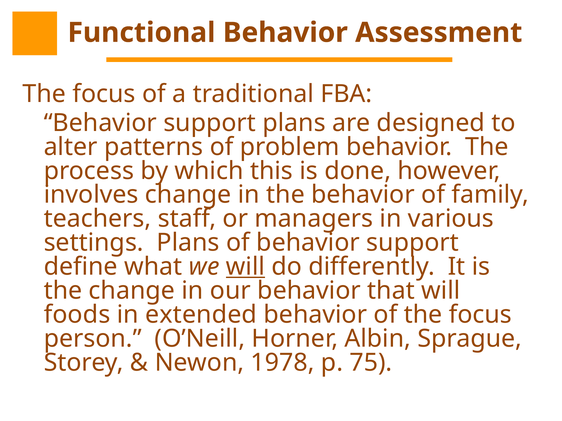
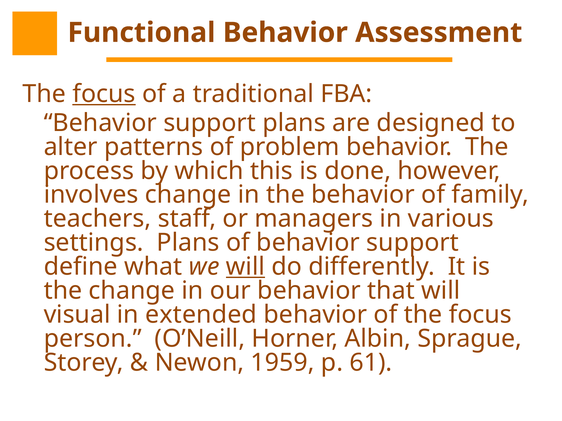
focus at (104, 94) underline: none -> present
foods: foods -> visual
1978: 1978 -> 1959
75: 75 -> 61
